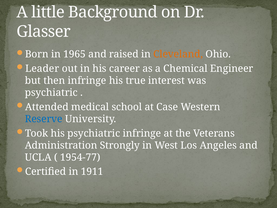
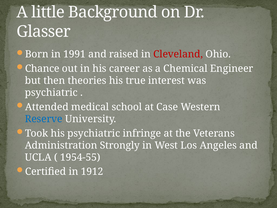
1965: 1965 -> 1991
Cleveland colour: orange -> red
Leader: Leader -> Chance
then infringe: infringe -> theories
1954-77: 1954-77 -> 1954-55
1911: 1911 -> 1912
